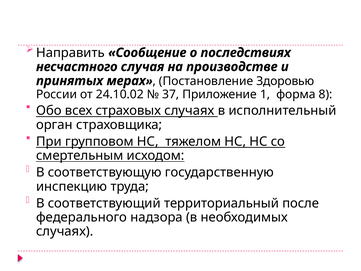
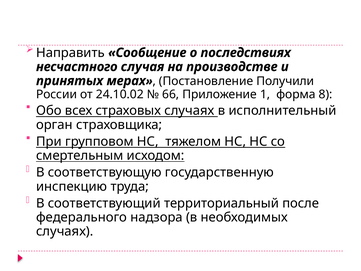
Здоровью: Здоровью -> Получили
37: 37 -> 66
